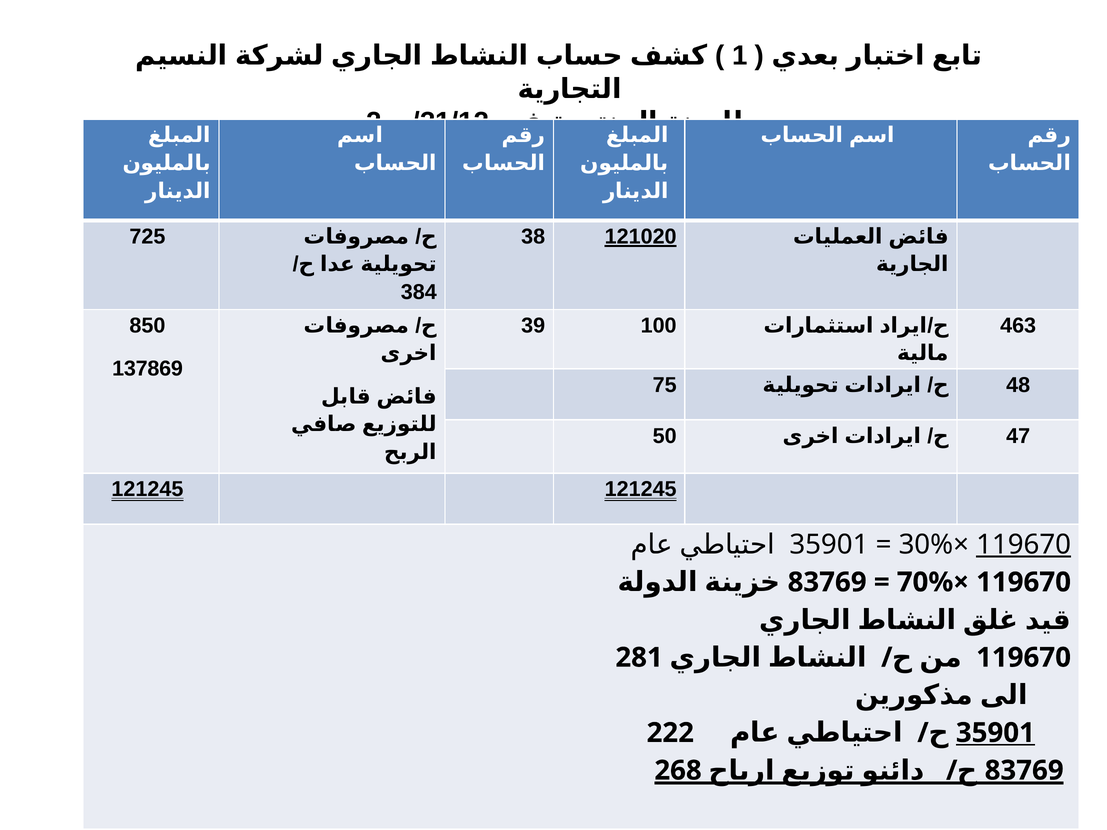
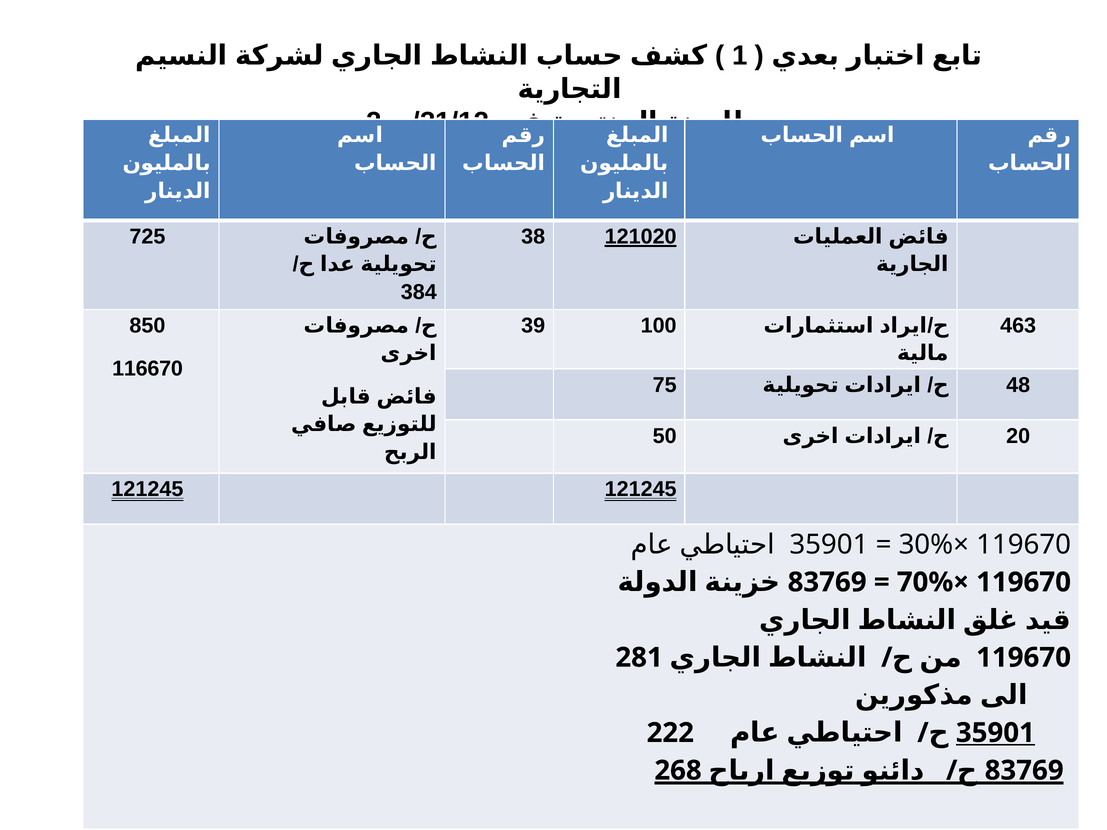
137869: 137869 -> 116670
47: 47 -> 20
119670 at (1024, 545) underline: present -> none
